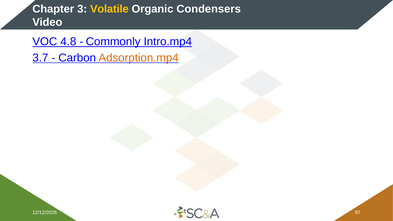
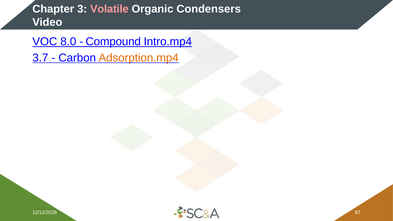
Volatile colour: yellow -> pink
4.8: 4.8 -> 8.0
Commonly: Commonly -> Compound
